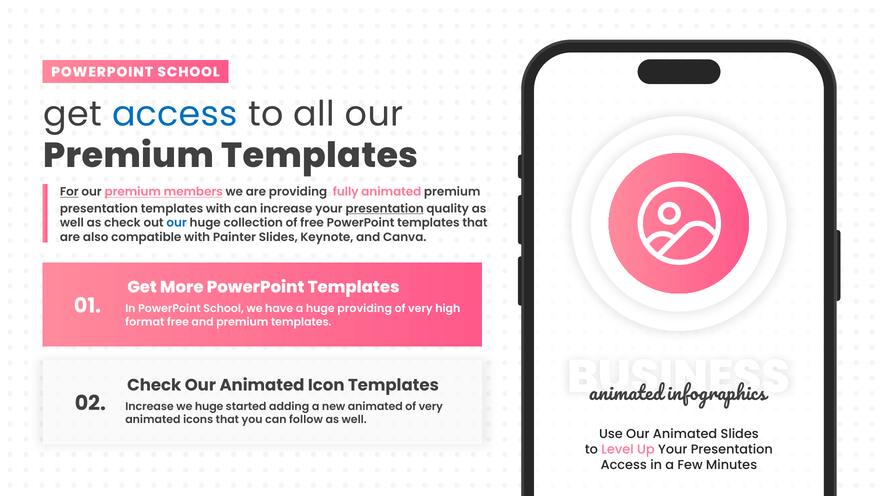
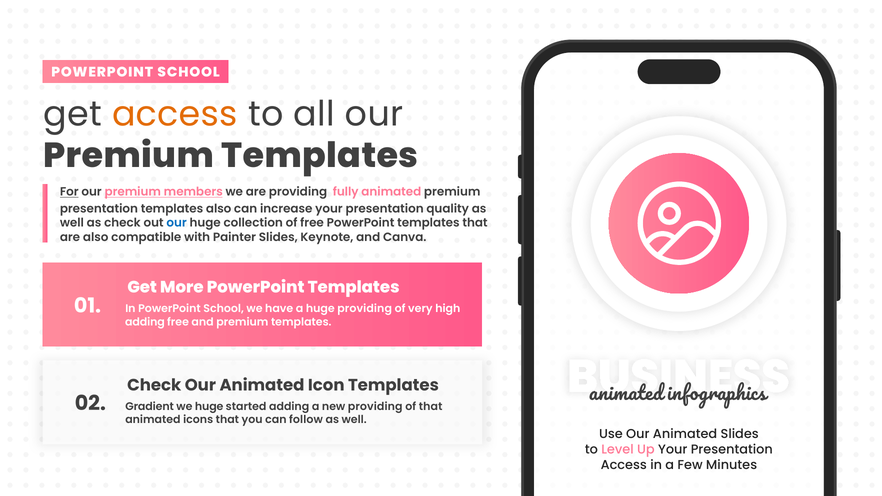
access at (175, 114) colour: blue -> orange
templates with: with -> also
presentation at (385, 209) underline: present -> none
format at (145, 322): format -> adding
Increase at (150, 407): Increase -> Gradient
new animated: animated -> providing
very at (431, 407): very -> that
